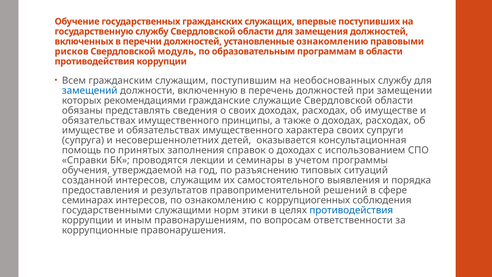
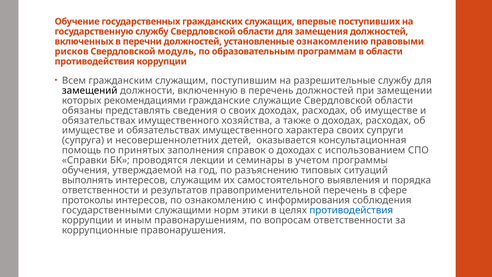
необоснованных: необоснованных -> разрешительные
замещений colour: blue -> black
принципы: принципы -> хозяйства
созданной: созданной -> выполнять
предоставления at (101, 190): предоставления -> ответственности
правоприменительной решений: решений -> перечень
семинарах: семинарах -> протоколы
коррупциогенных: коррупциогенных -> информирования
